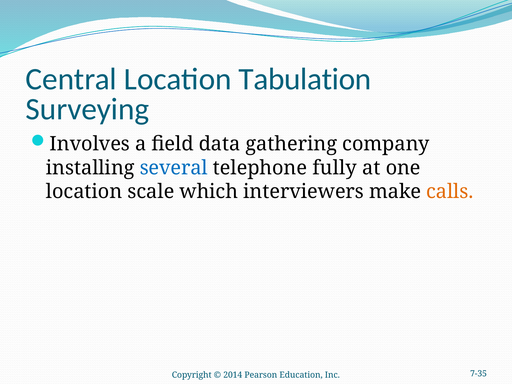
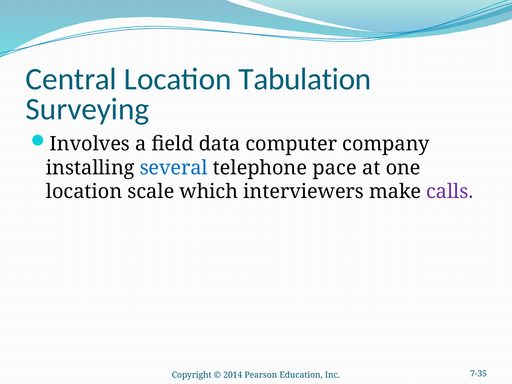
gathering: gathering -> computer
fully: fully -> pace
calls colour: orange -> purple
